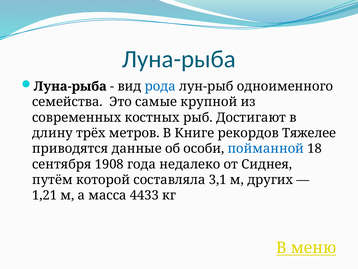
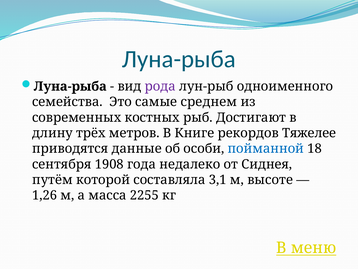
рода colour: blue -> purple
крупной: крупной -> среднем
других: других -> высоте
1,21: 1,21 -> 1,26
4433: 4433 -> 2255
